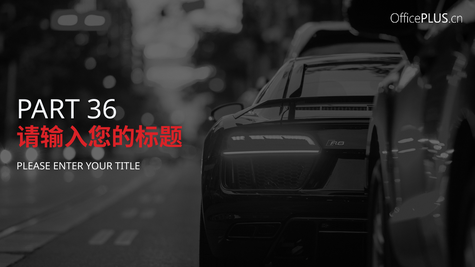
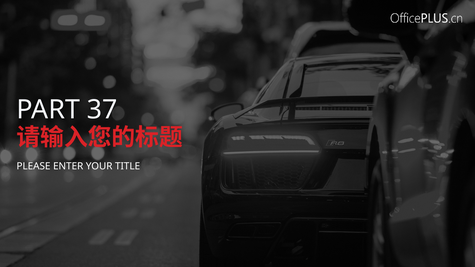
36: 36 -> 37
